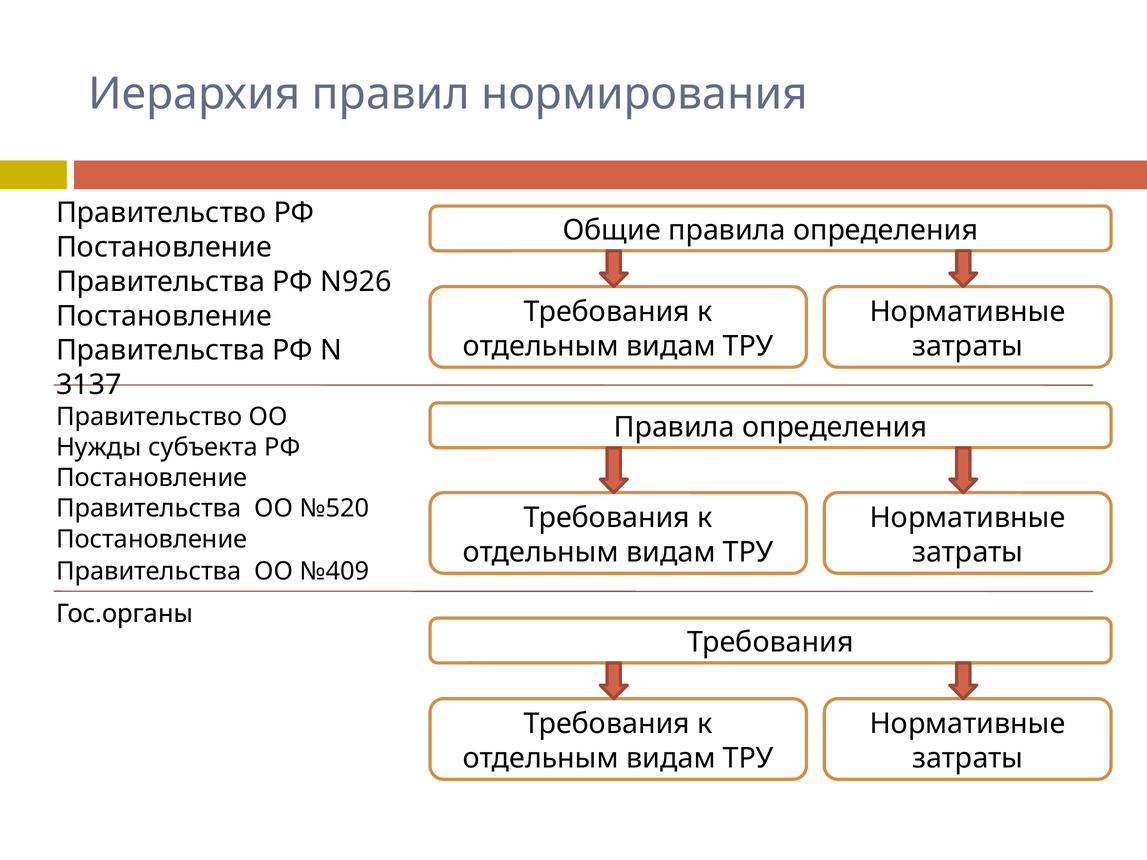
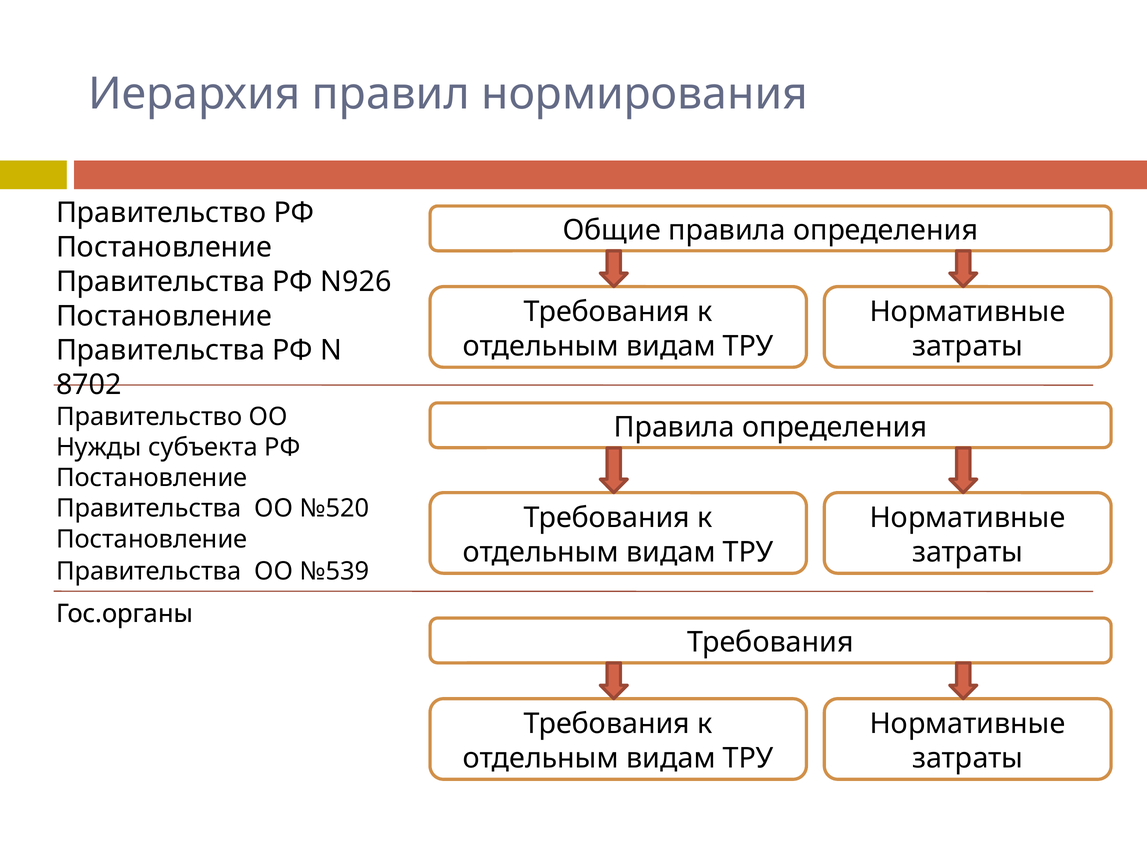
3137: 3137 -> 8702
№409: №409 -> №539
